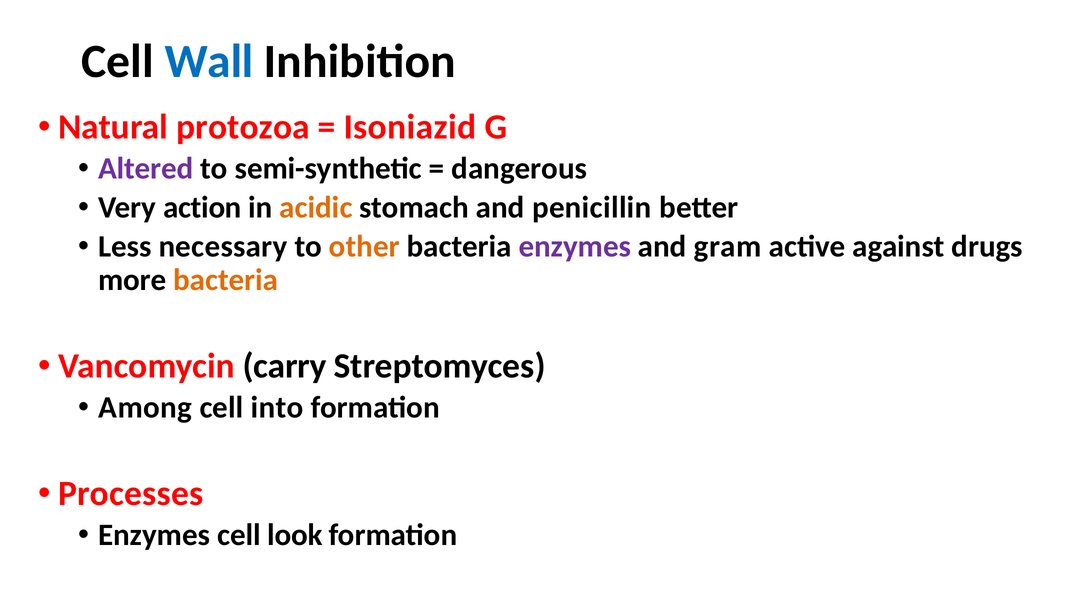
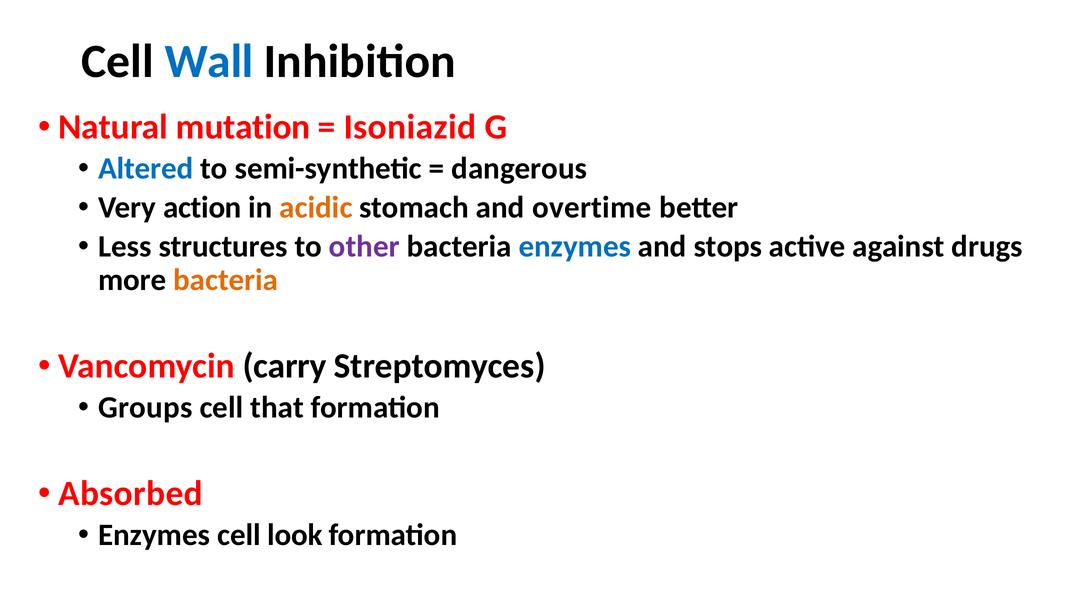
protozoa: protozoa -> mutation
Altered colour: purple -> blue
penicillin: penicillin -> overtime
necessary: necessary -> structures
other colour: orange -> purple
enzymes at (575, 247) colour: purple -> blue
gram: gram -> stops
Among: Among -> Groups
into: into -> that
Processes: Processes -> Absorbed
